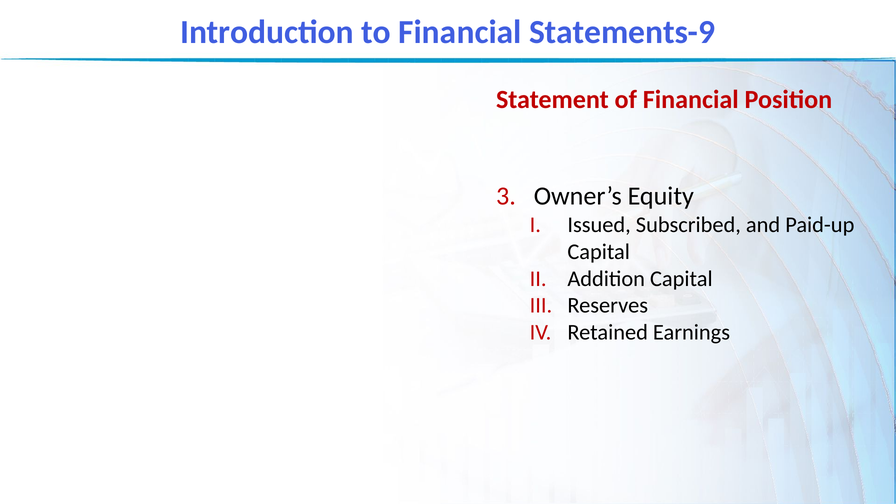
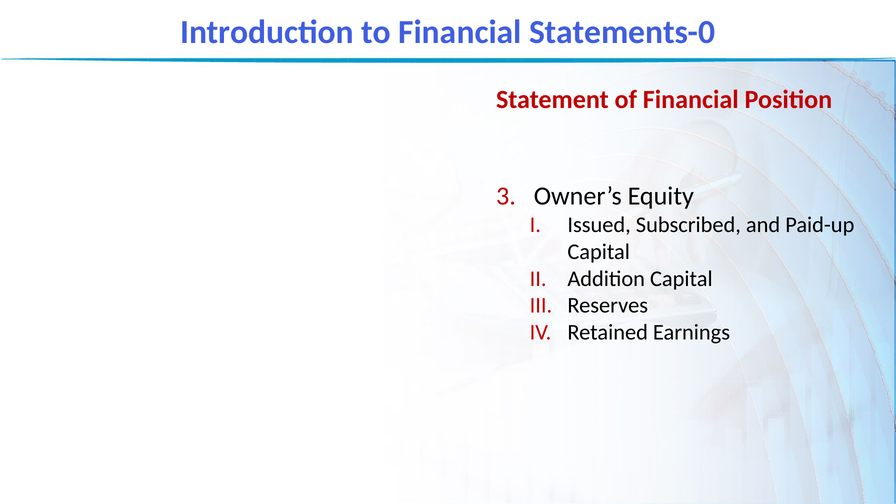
Statements-9: Statements-9 -> Statements-0
